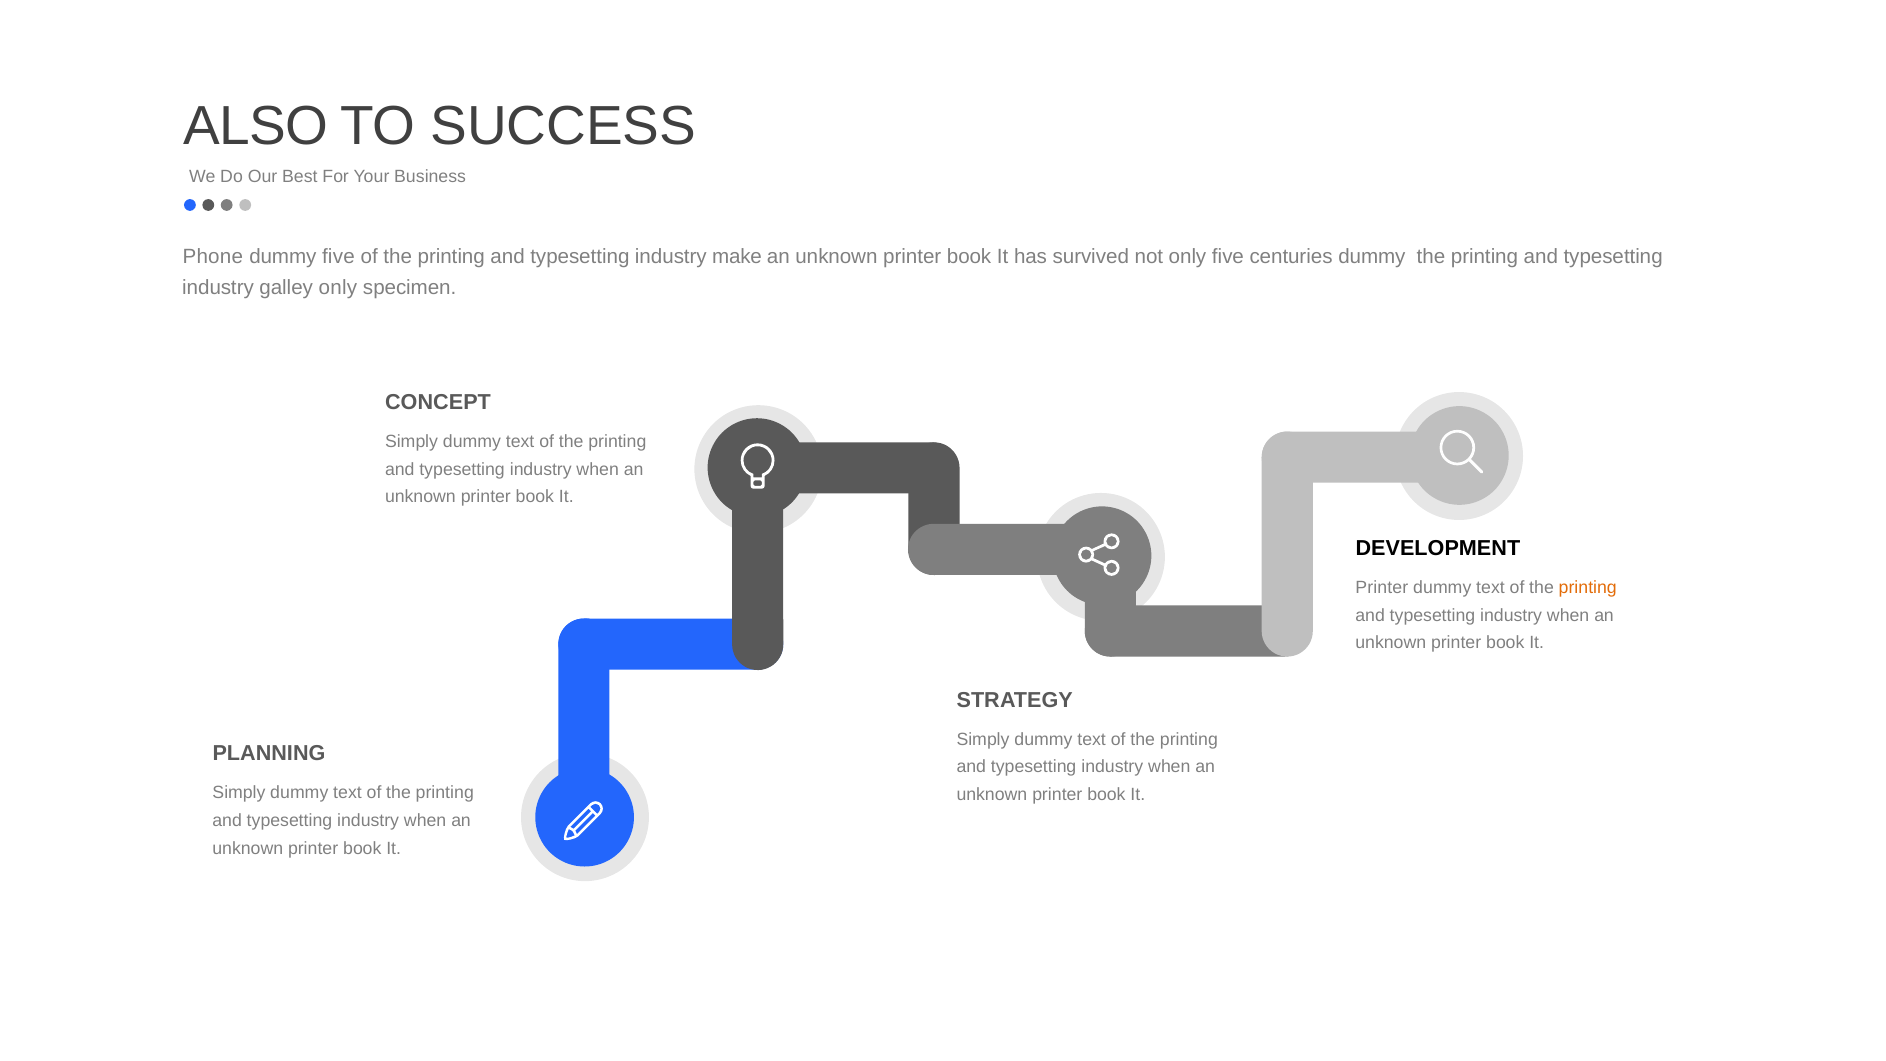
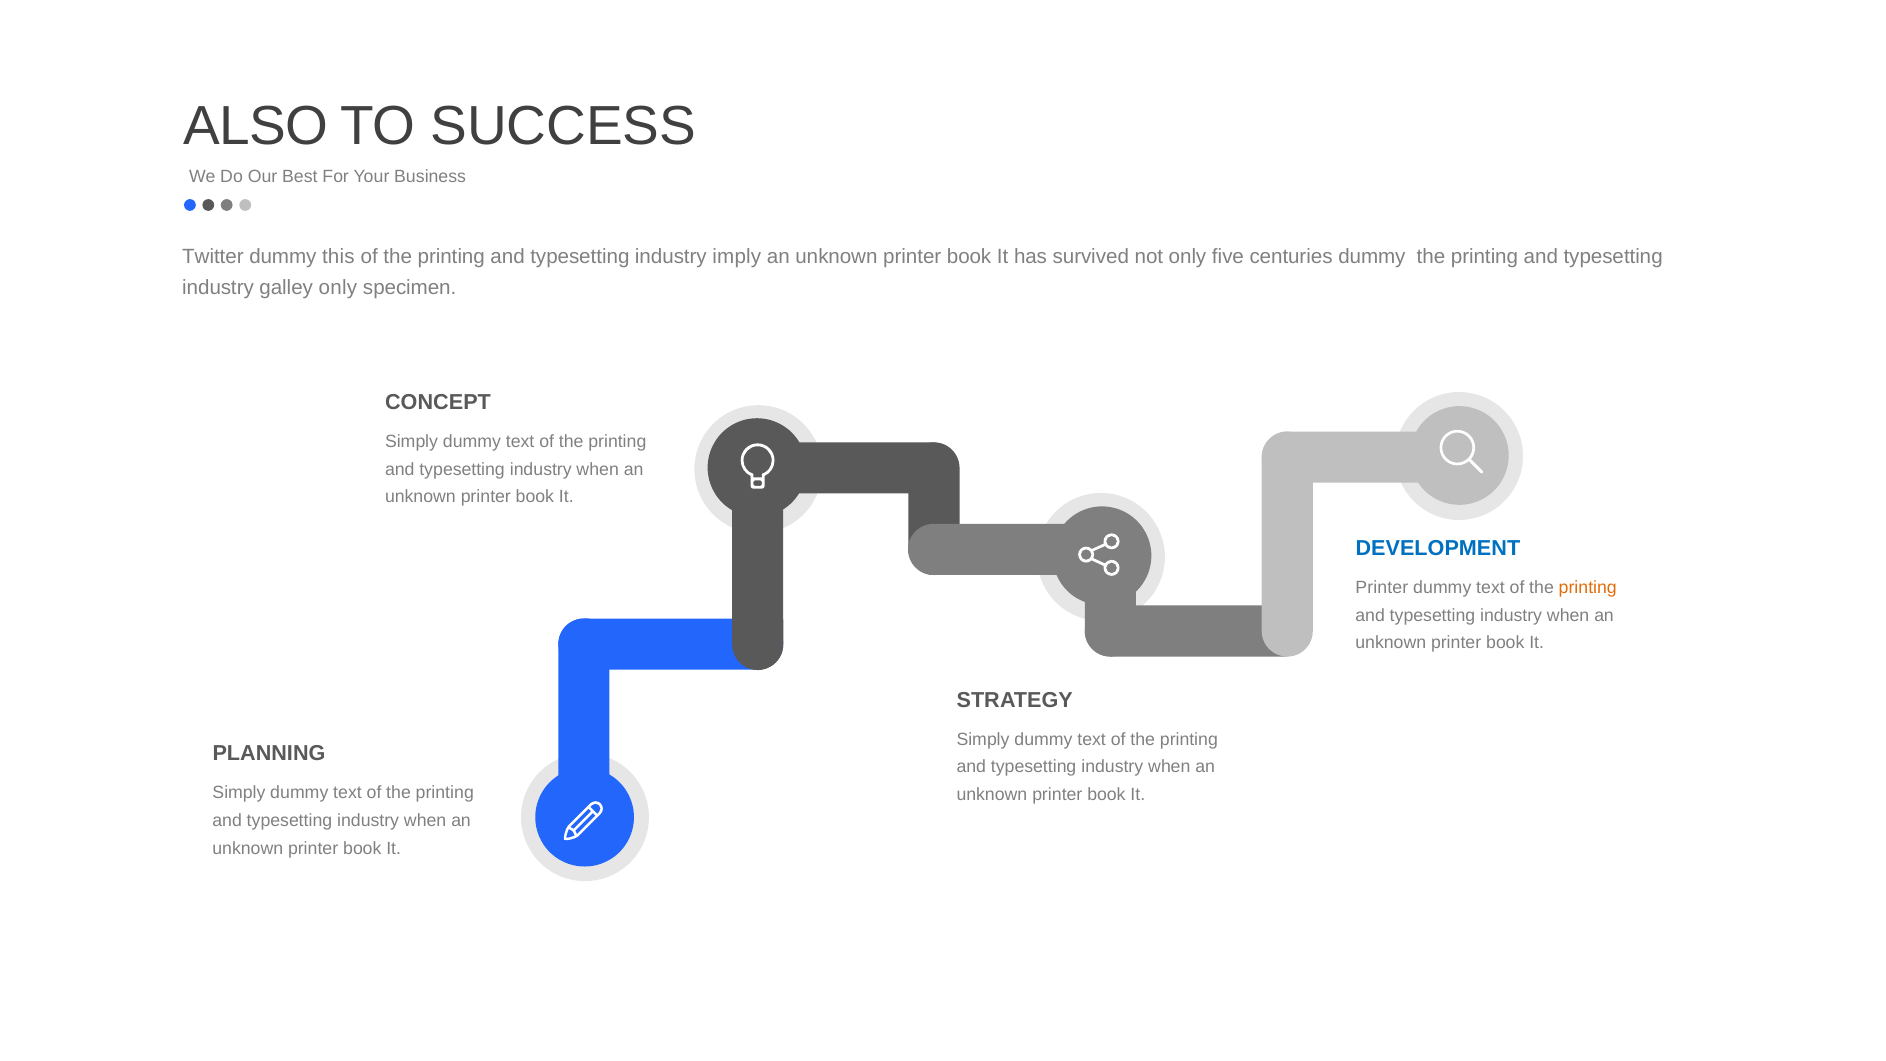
Phone: Phone -> Twitter
dummy five: five -> this
make: make -> imply
DEVELOPMENT colour: black -> blue
